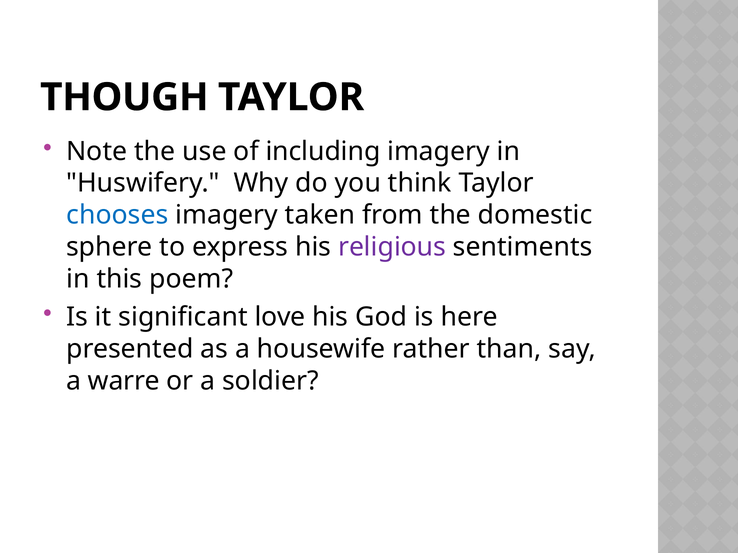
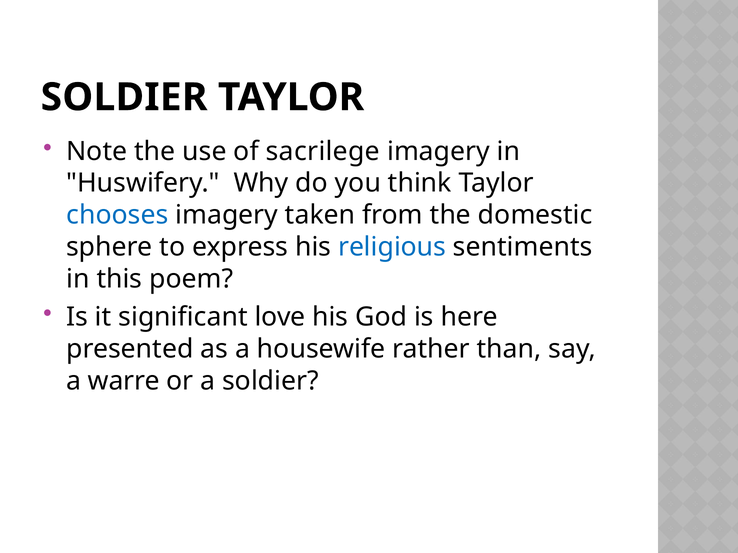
THOUGH at (124, 97): THOUGH -> SOLDIER
including: including -> sacrilege
religious colour: purple -> blue
